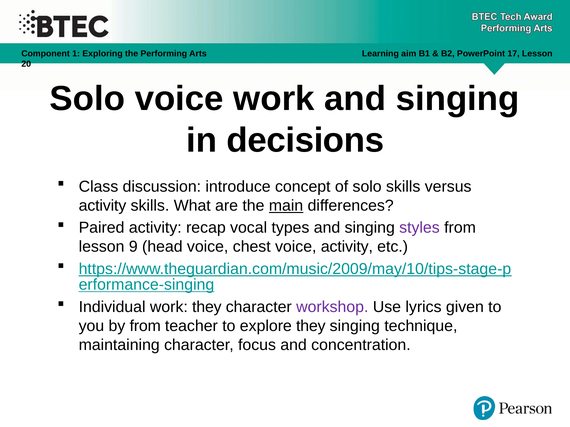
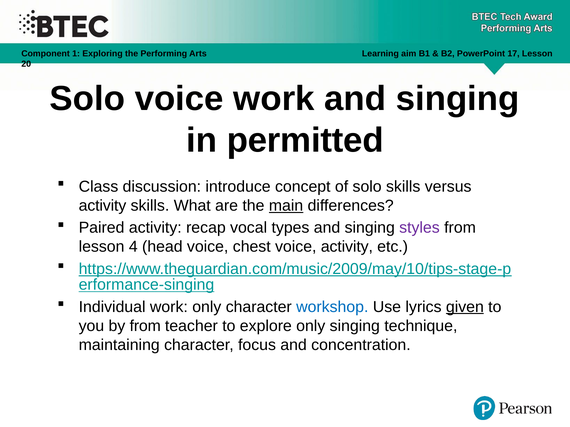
decisions: decisions -> permitted
9: 9 -> 4
work they: they -> only
workshop colour: purple -> blue
given underline: none -> present
explore they: they -> only
